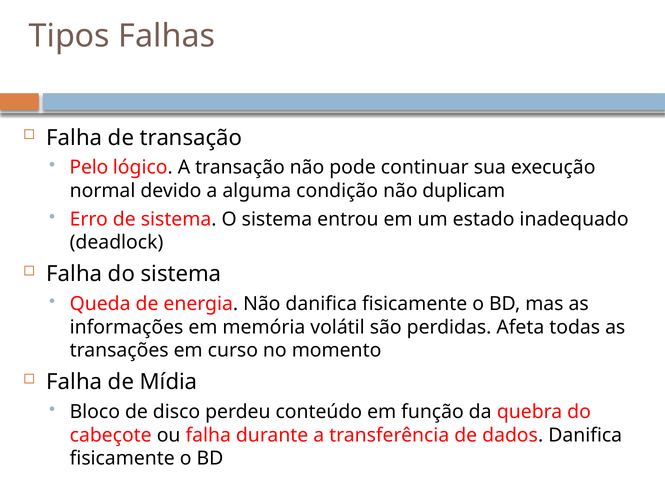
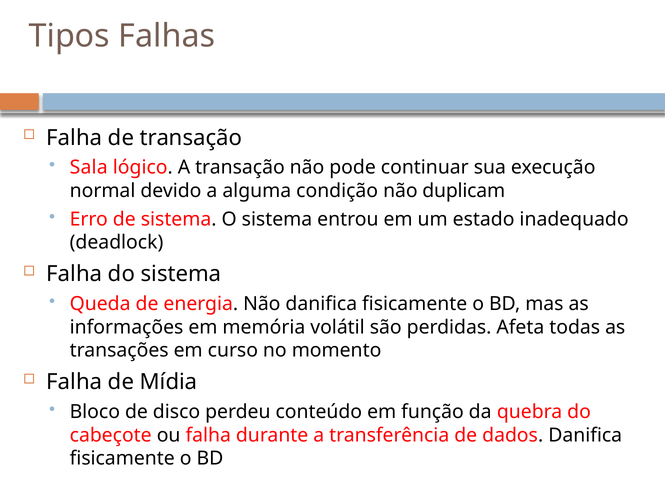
Pelo: Pelo -> Sala
